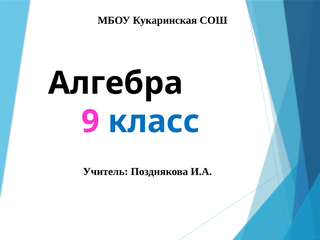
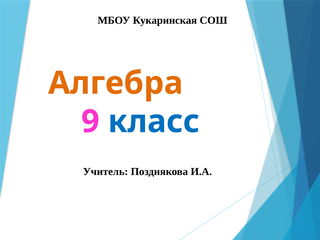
Алгебра colour: black -> orange
